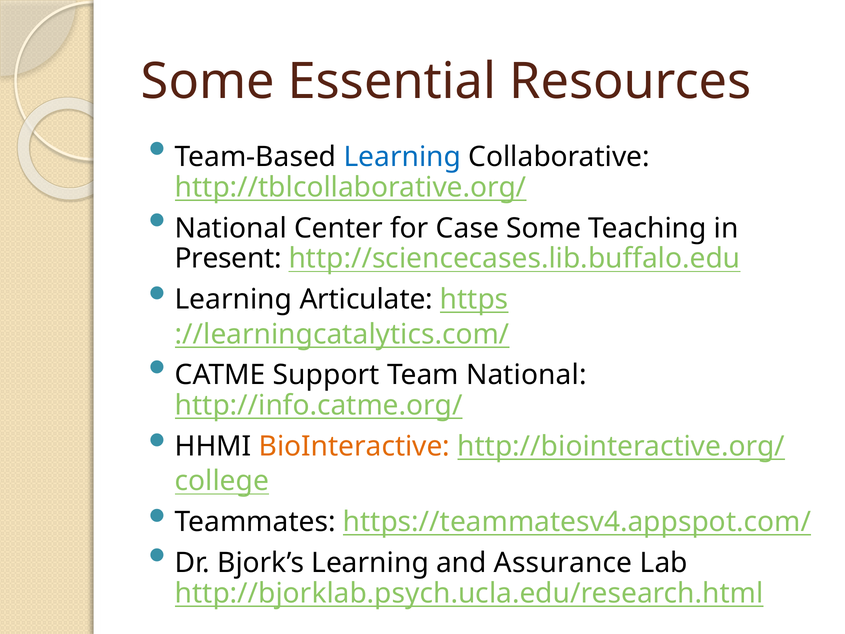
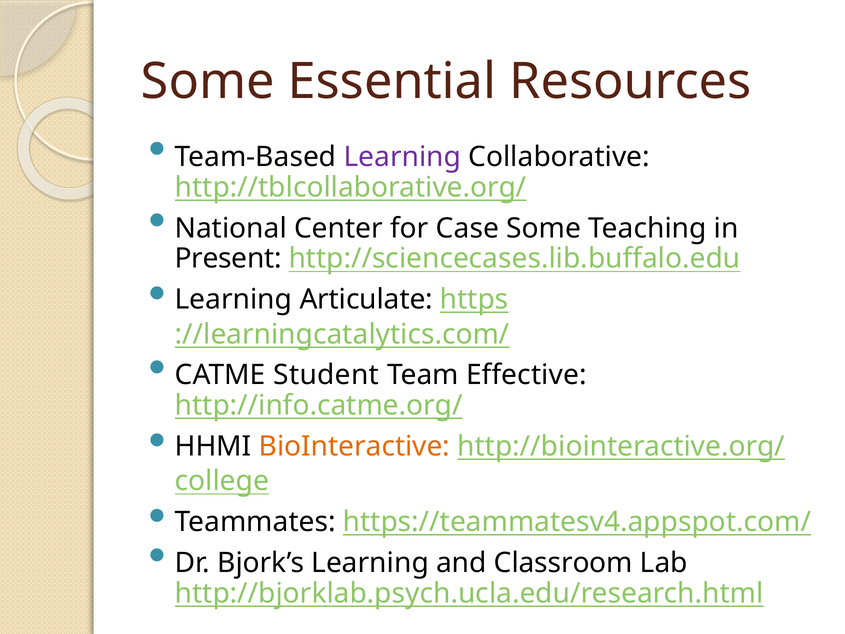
Learning at (402, 157) colour: blue -> purple
Support: Support -> Student
Team National: National -> Effective
Assurance: Assurance -> Classroom
